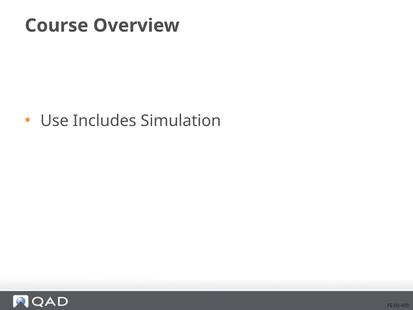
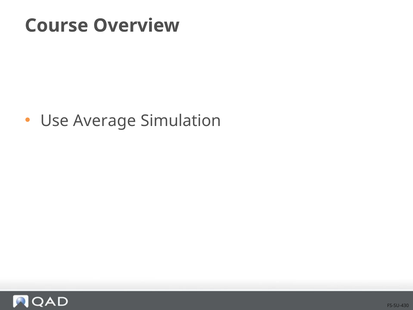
Includes: Includes -> Average
